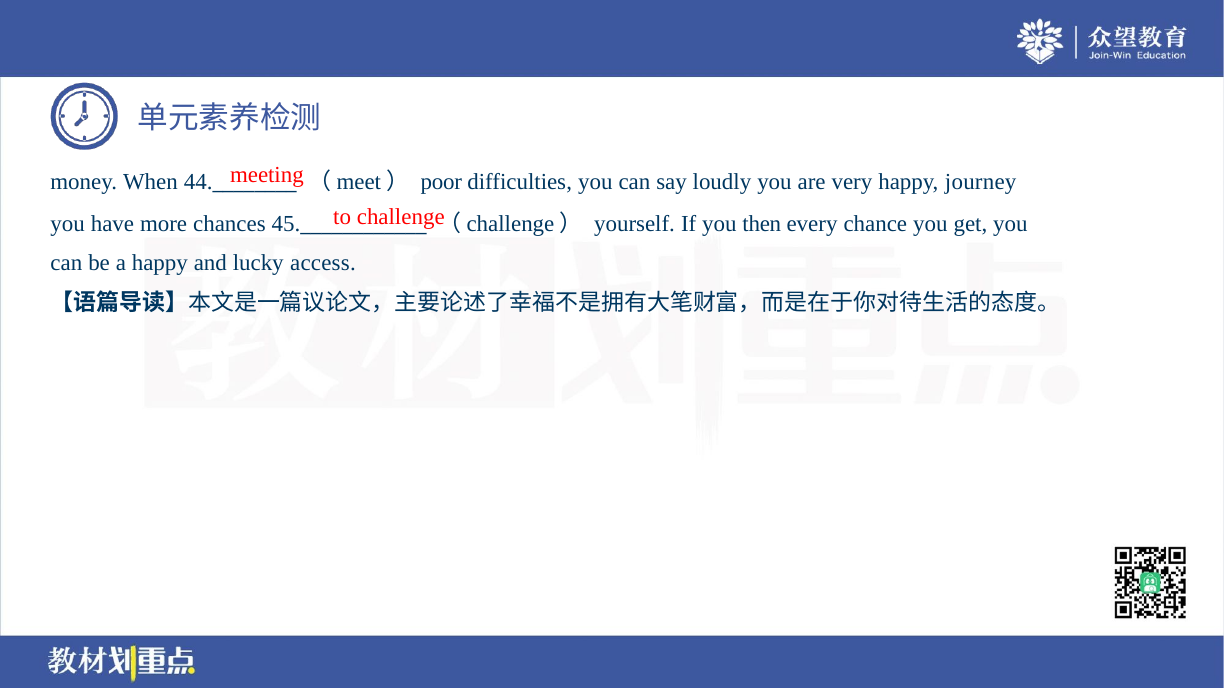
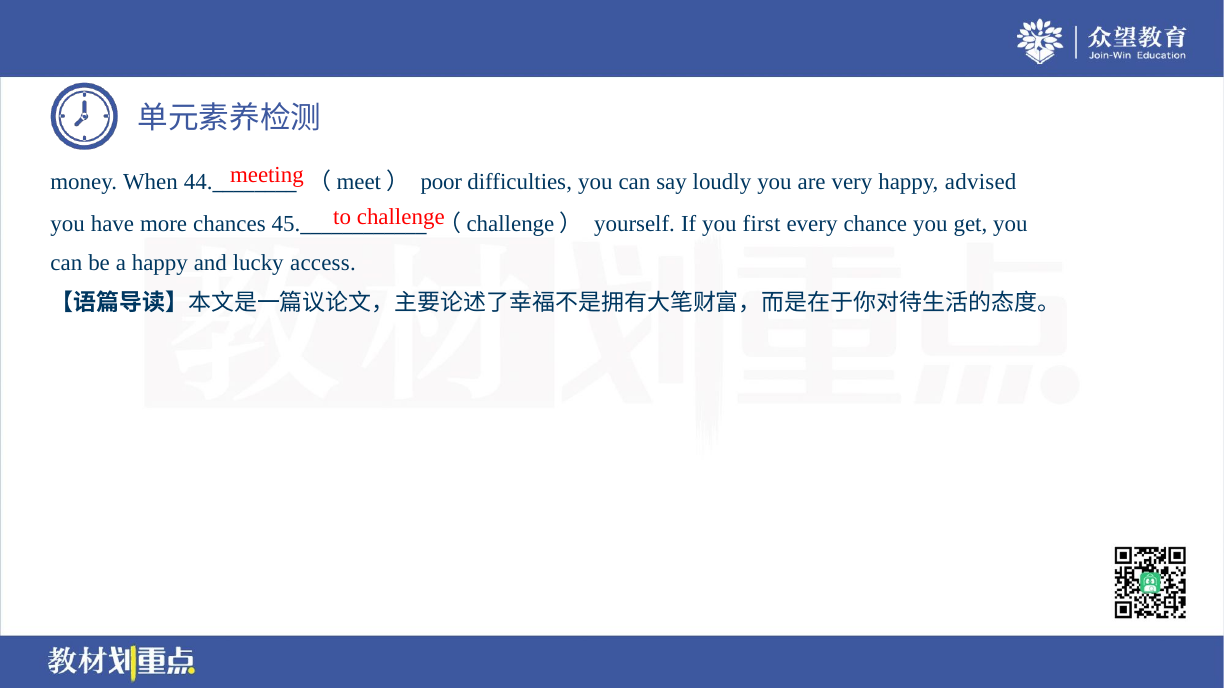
journey: journey -> advised
then: then -> first
